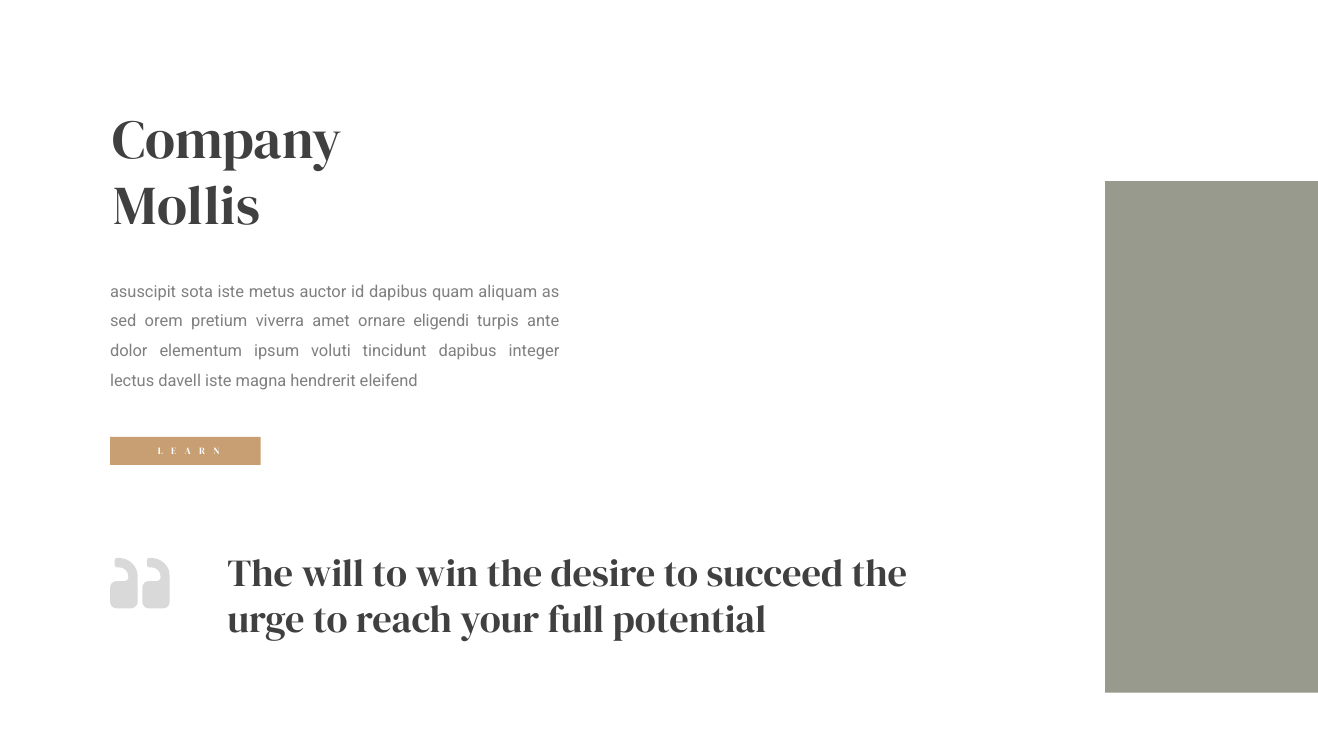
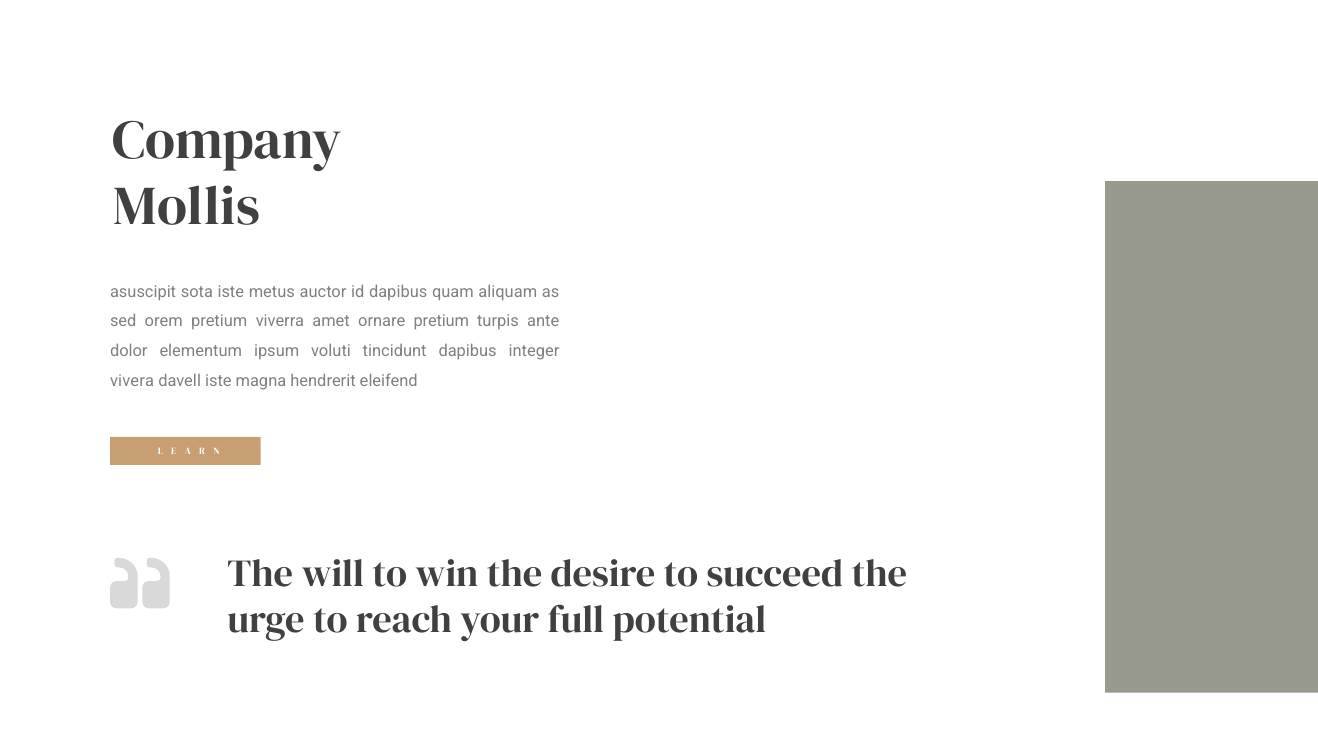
ornare eligendi: eligendi -> pretium
lectus: lectus -> vivera
